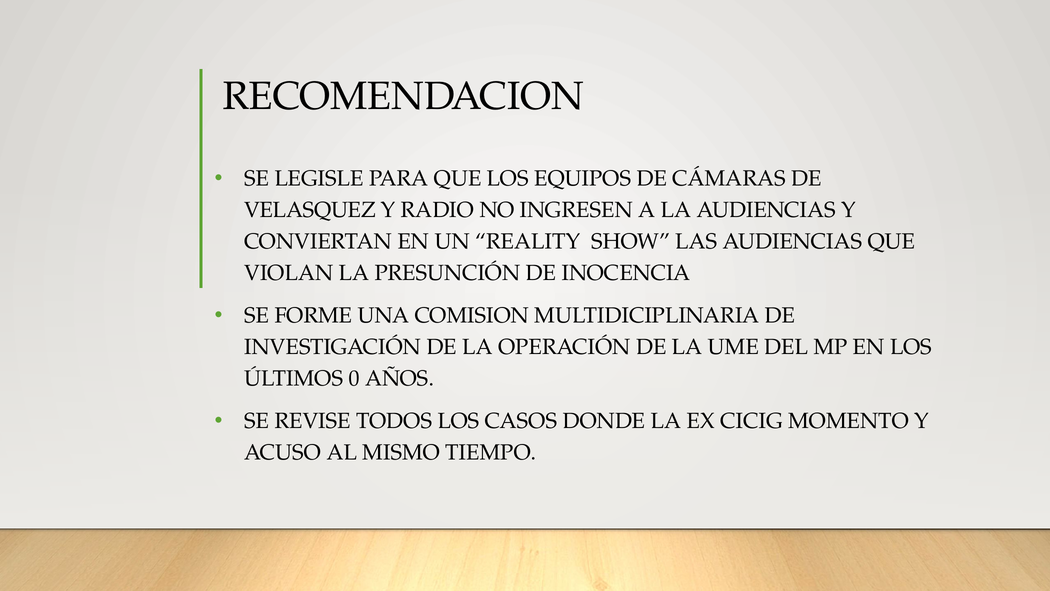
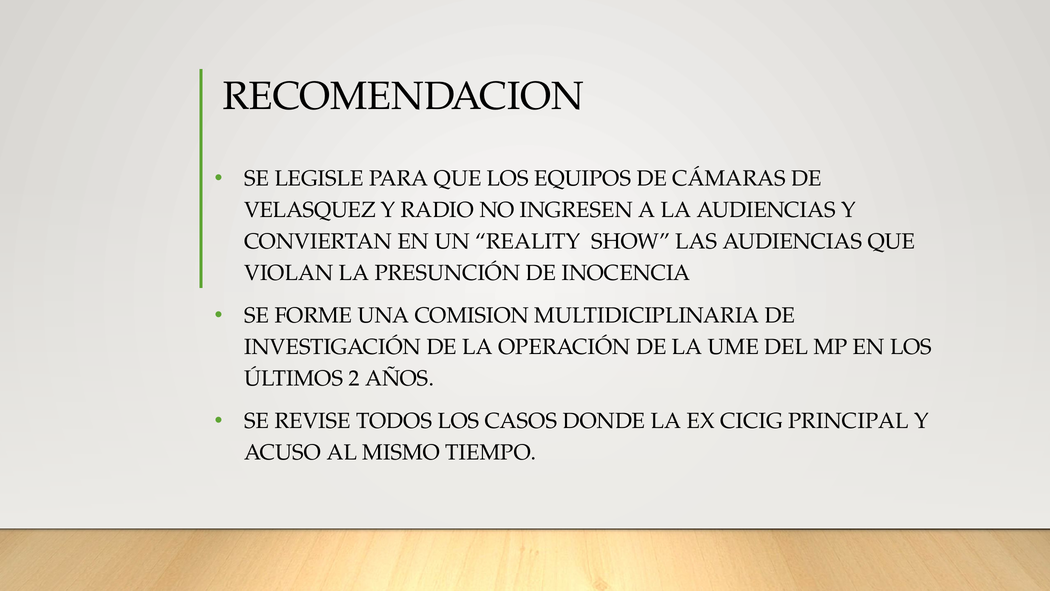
0: 0 -> 2
MOMENTO: MOMENTO -> PRINCIPAL
